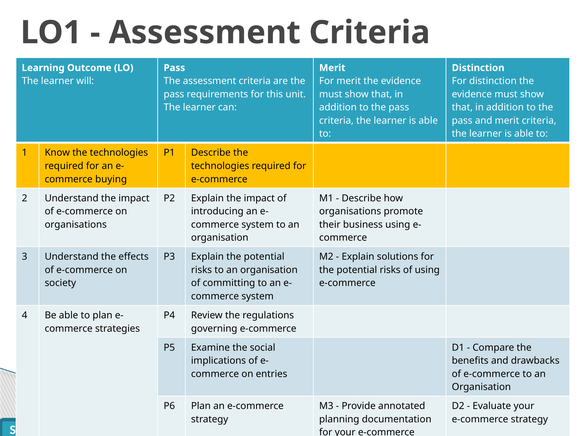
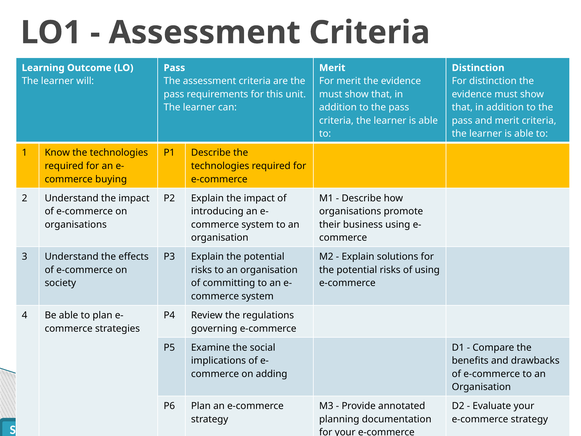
entries: entries -> adding
